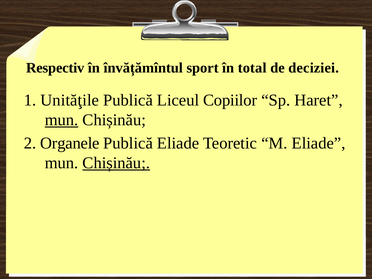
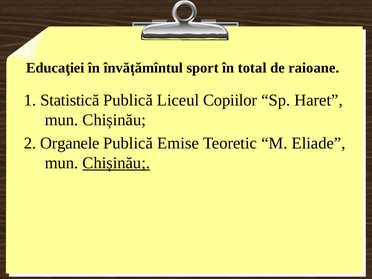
Respectiv: Respectiv -> Educaţiei
deciziei: deciziei -> raioane
Unităţile: Unităţile -> Statistică
mun at (62, 120) underline: present -> none
Publică Eliade: Eliade -> Emise
